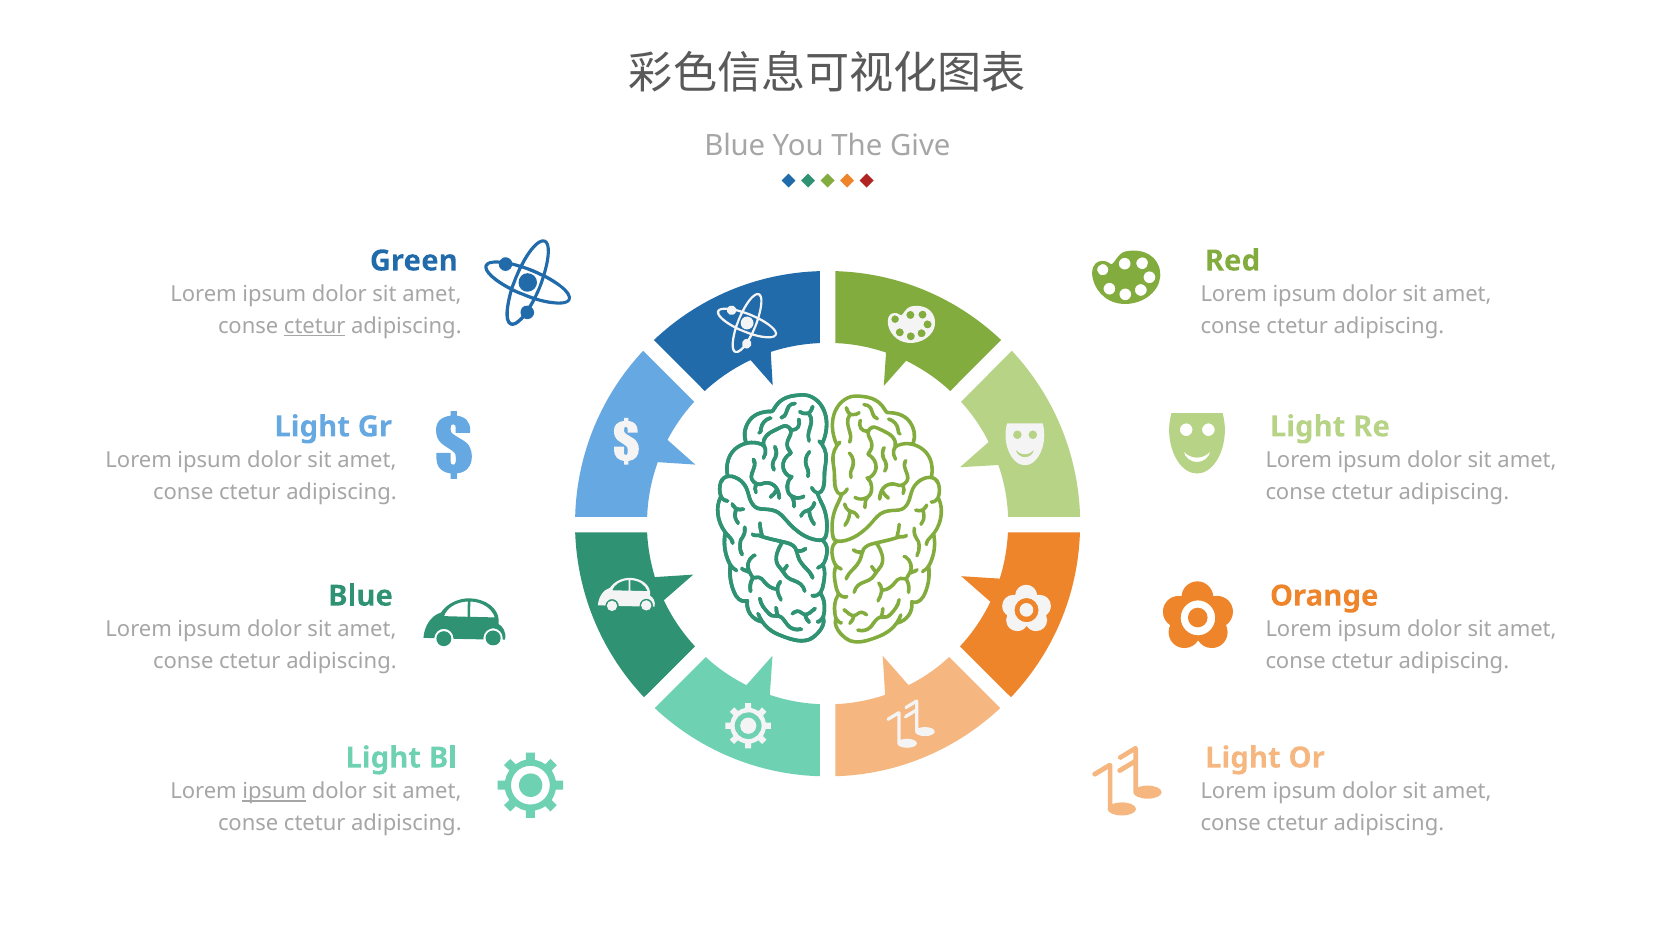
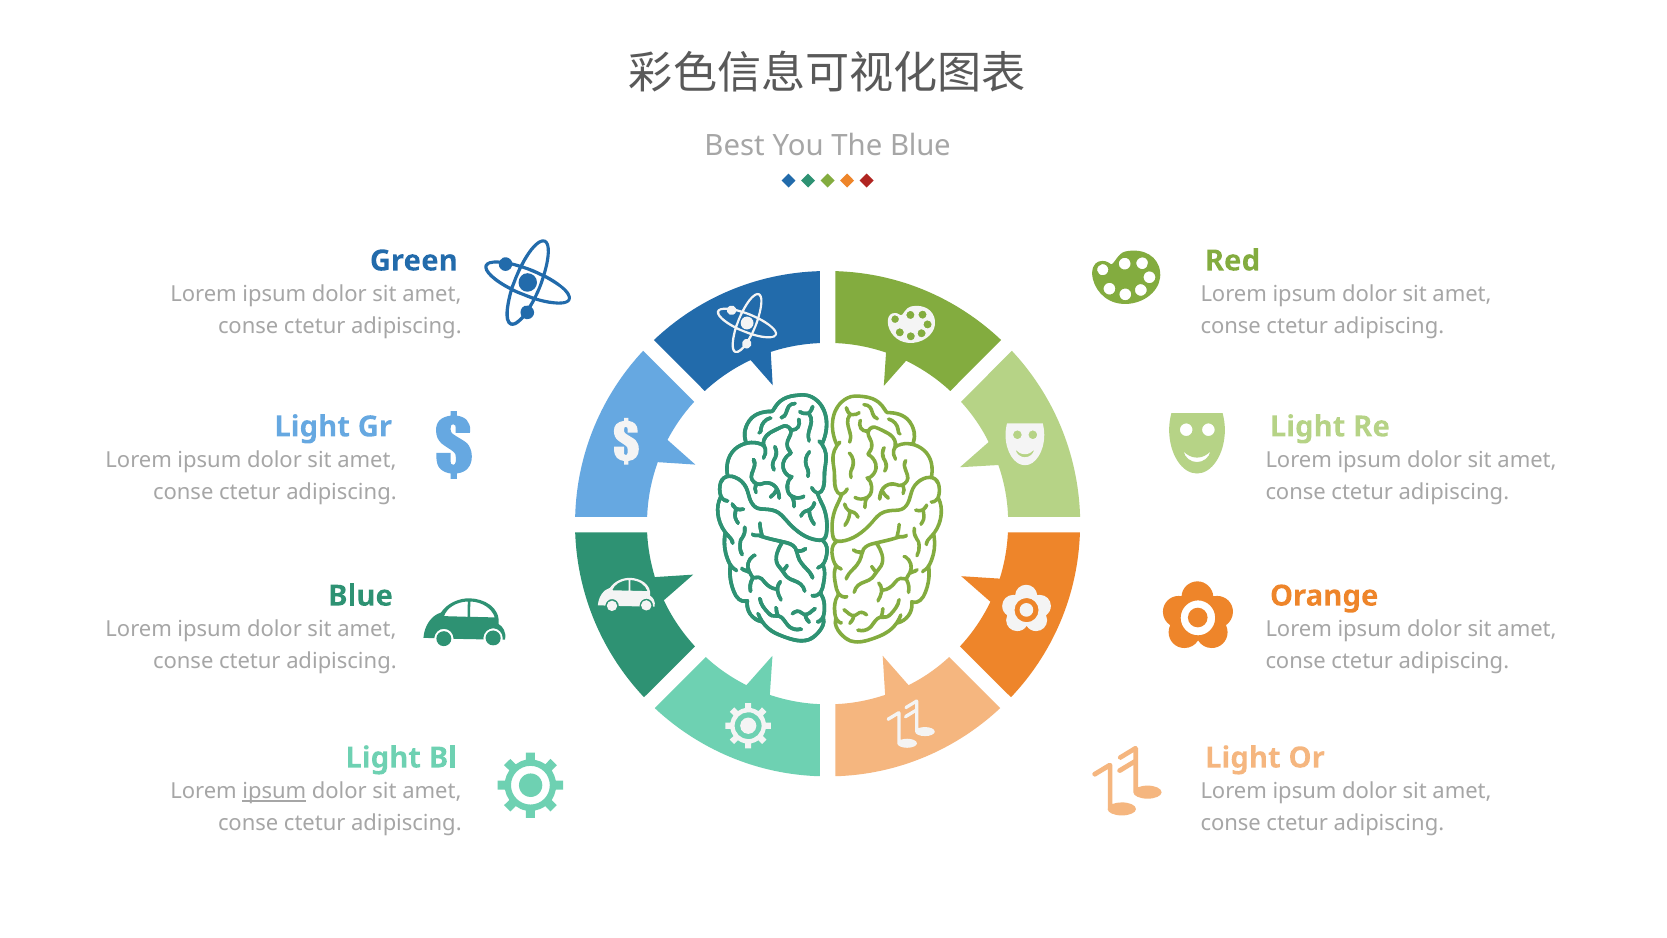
Blue at (735, 145): Blue -> Best
The Give: Give -> Blue
ctetur at (315, 326) underline: present -> none
